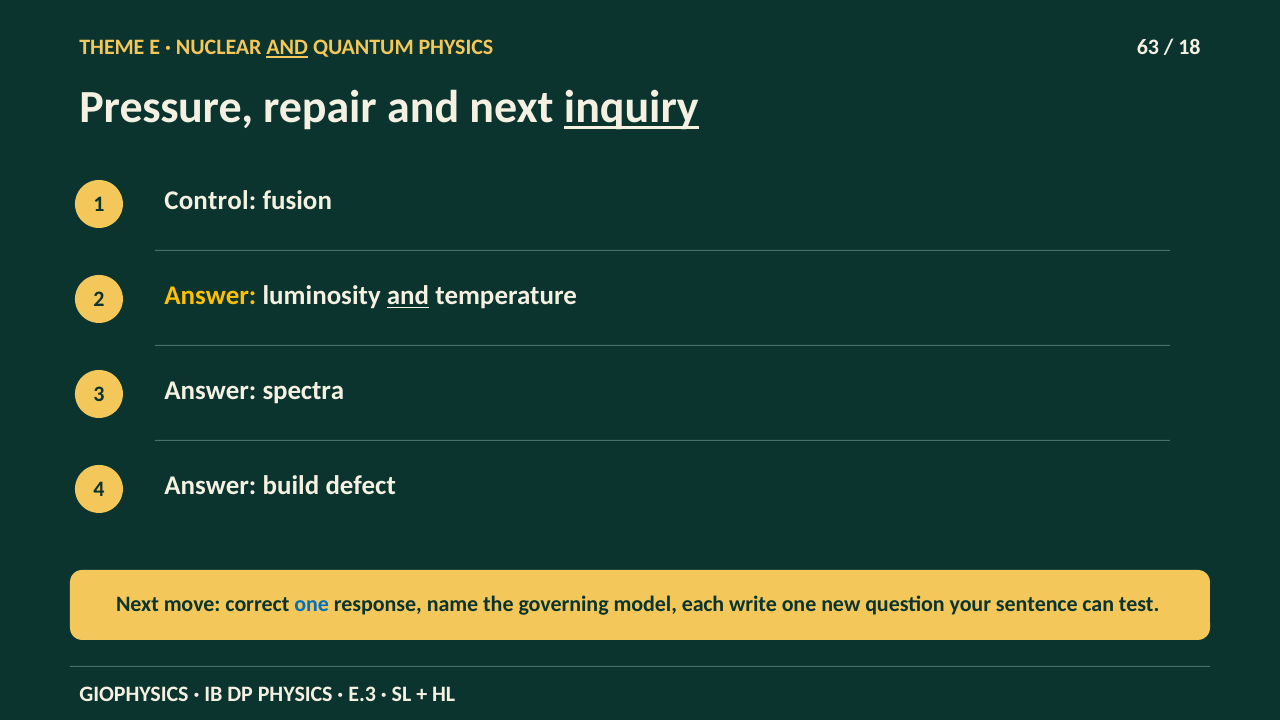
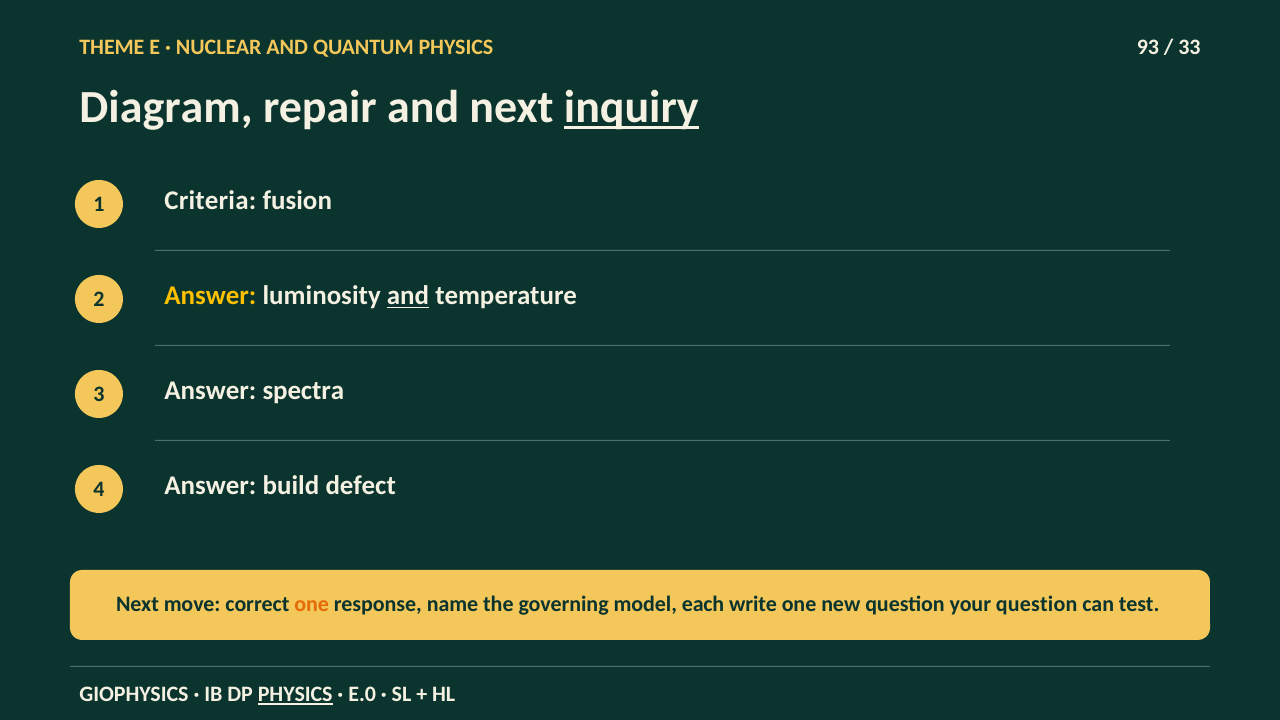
AND at (287, 47) underline: present -> none
63: 63 -> 93
18: 18 -> 33
Pressure: Pressure -> Diagram
Control: Control -> Criteria
one at (312, 604) colour: blue -> orange
your sentence: sentence -> question
PHYSICS at (295, 694) underline: none -> present
E.3: E.3 -> E.0
